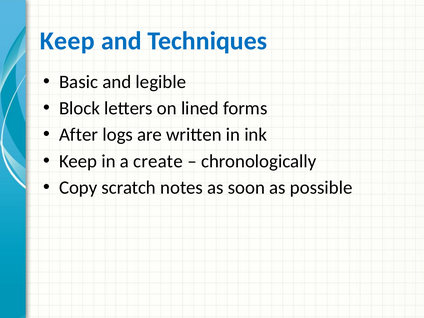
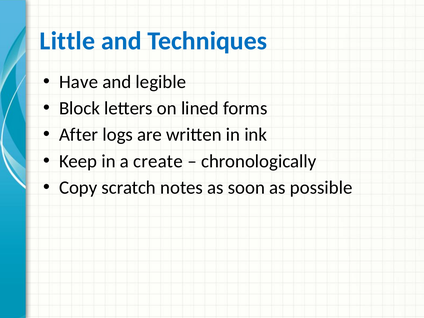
Keep at (67, 41): Keep -> Little
Basic: Basic -> Have
